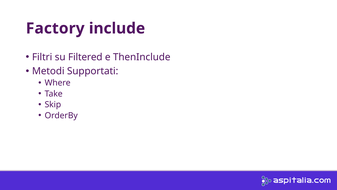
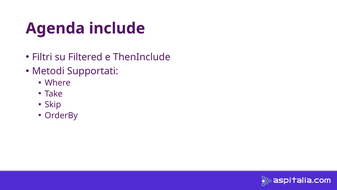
Factory: Factory -> Agenda
